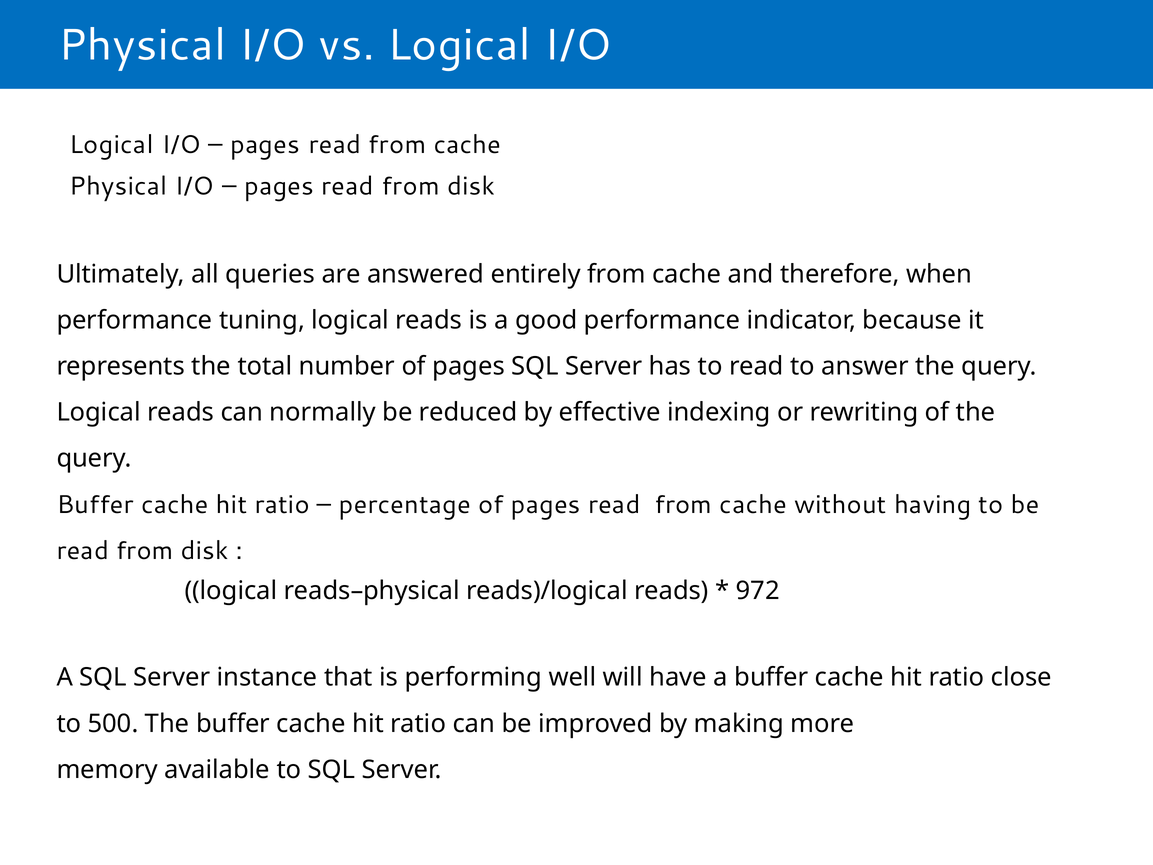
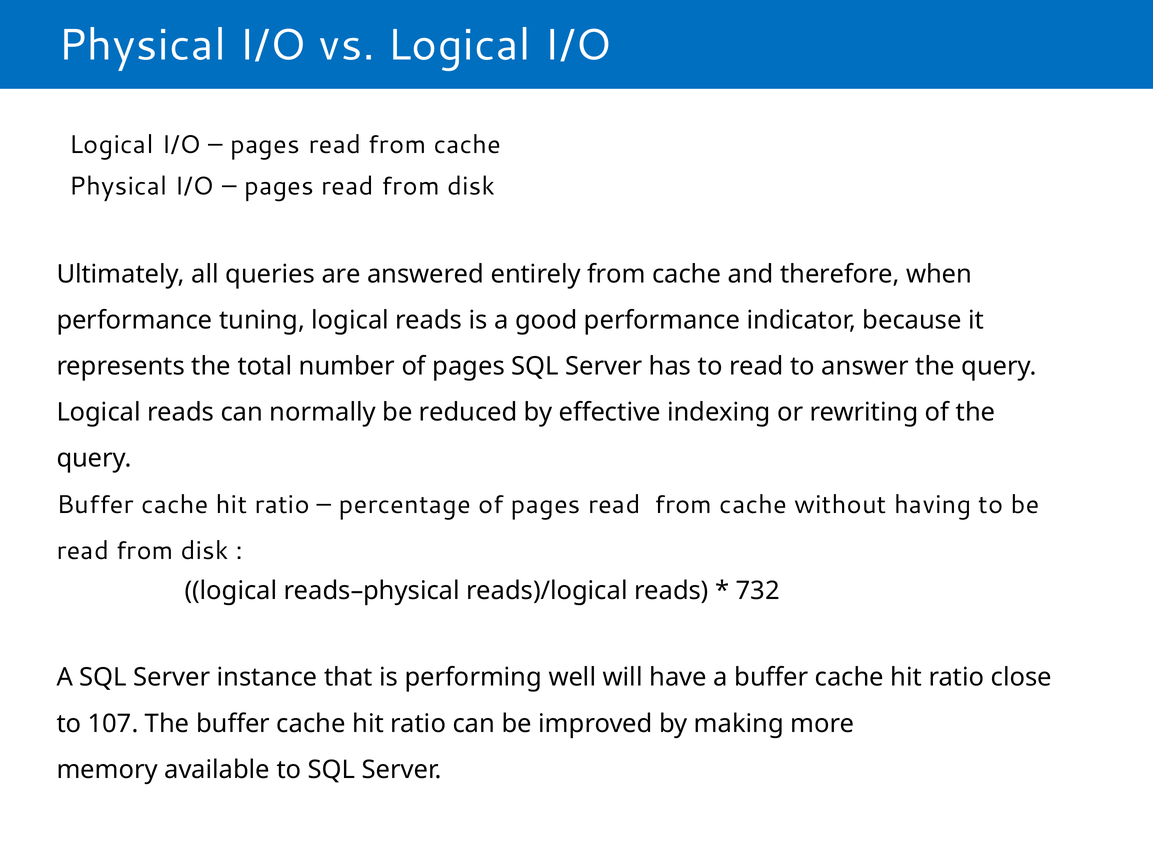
972: 972 -> 732
500: 500 -> 107
